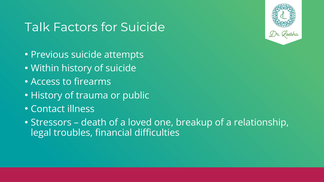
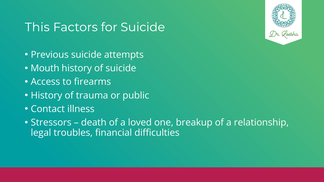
Talk: Talk -> This
Within: Within -> Mouth
